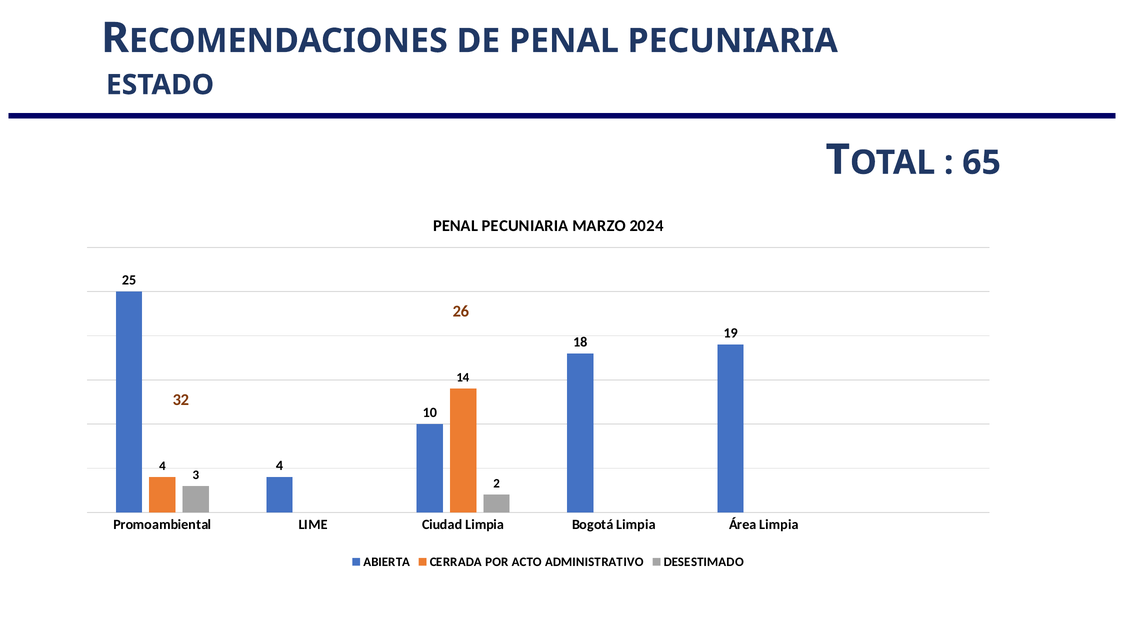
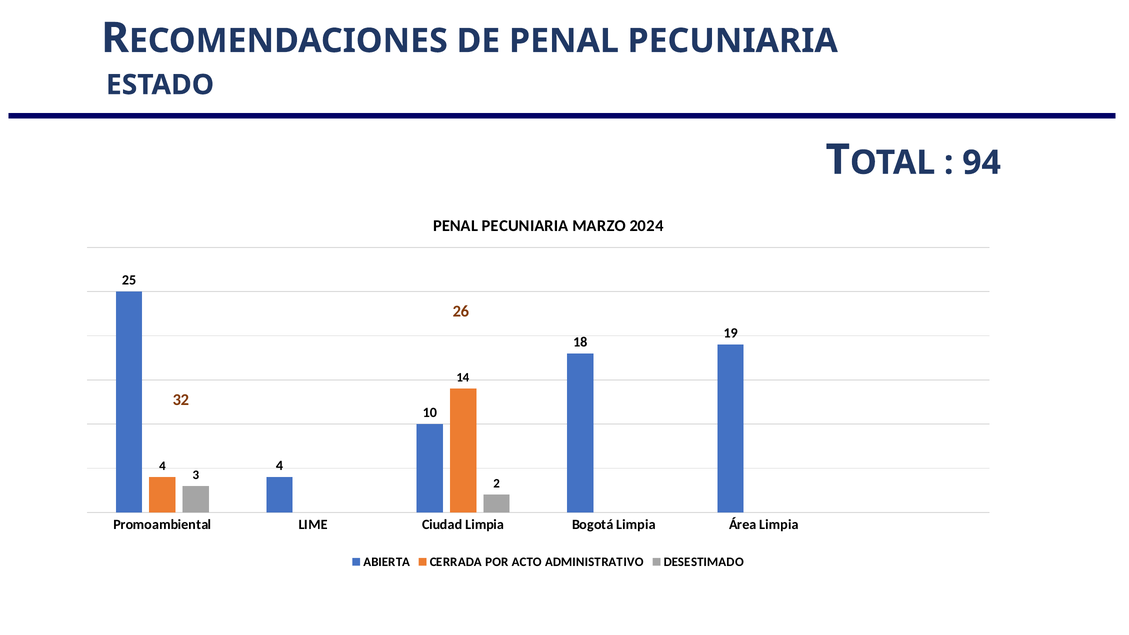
65: 65 -> 94
